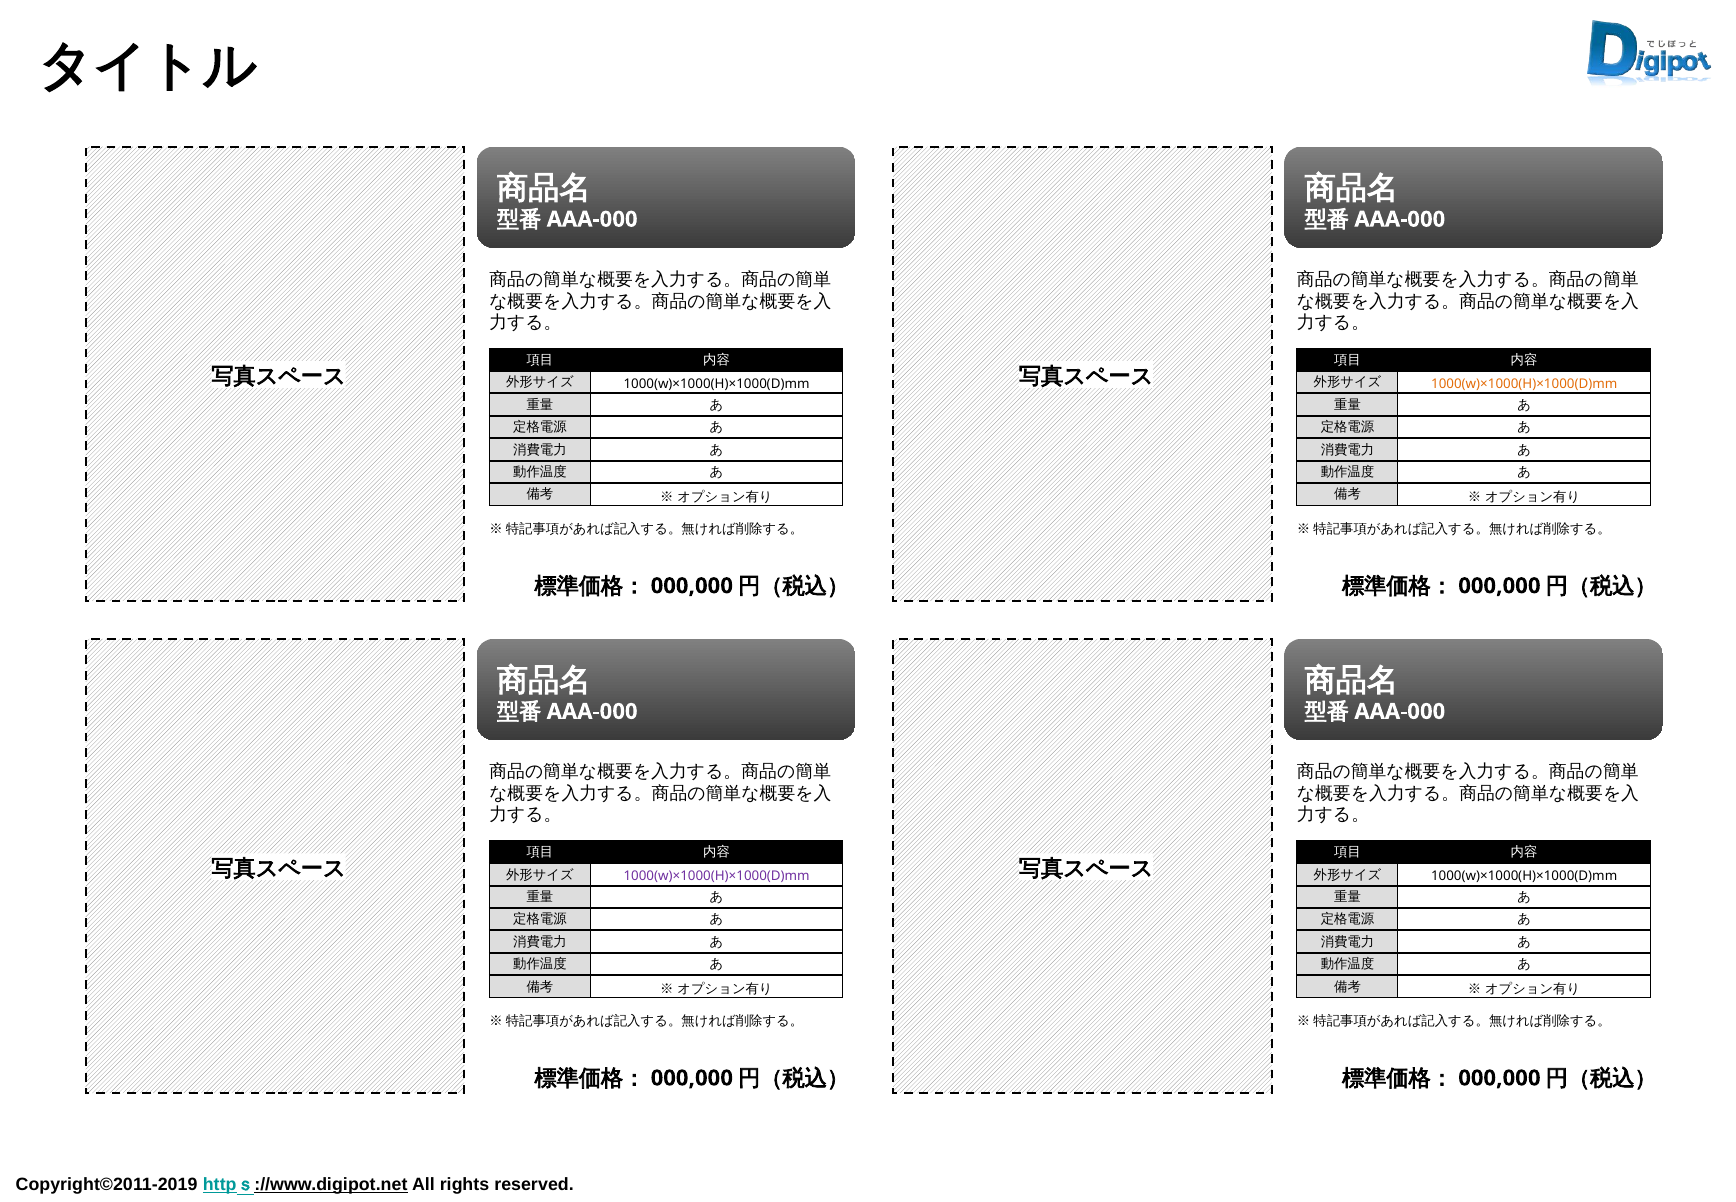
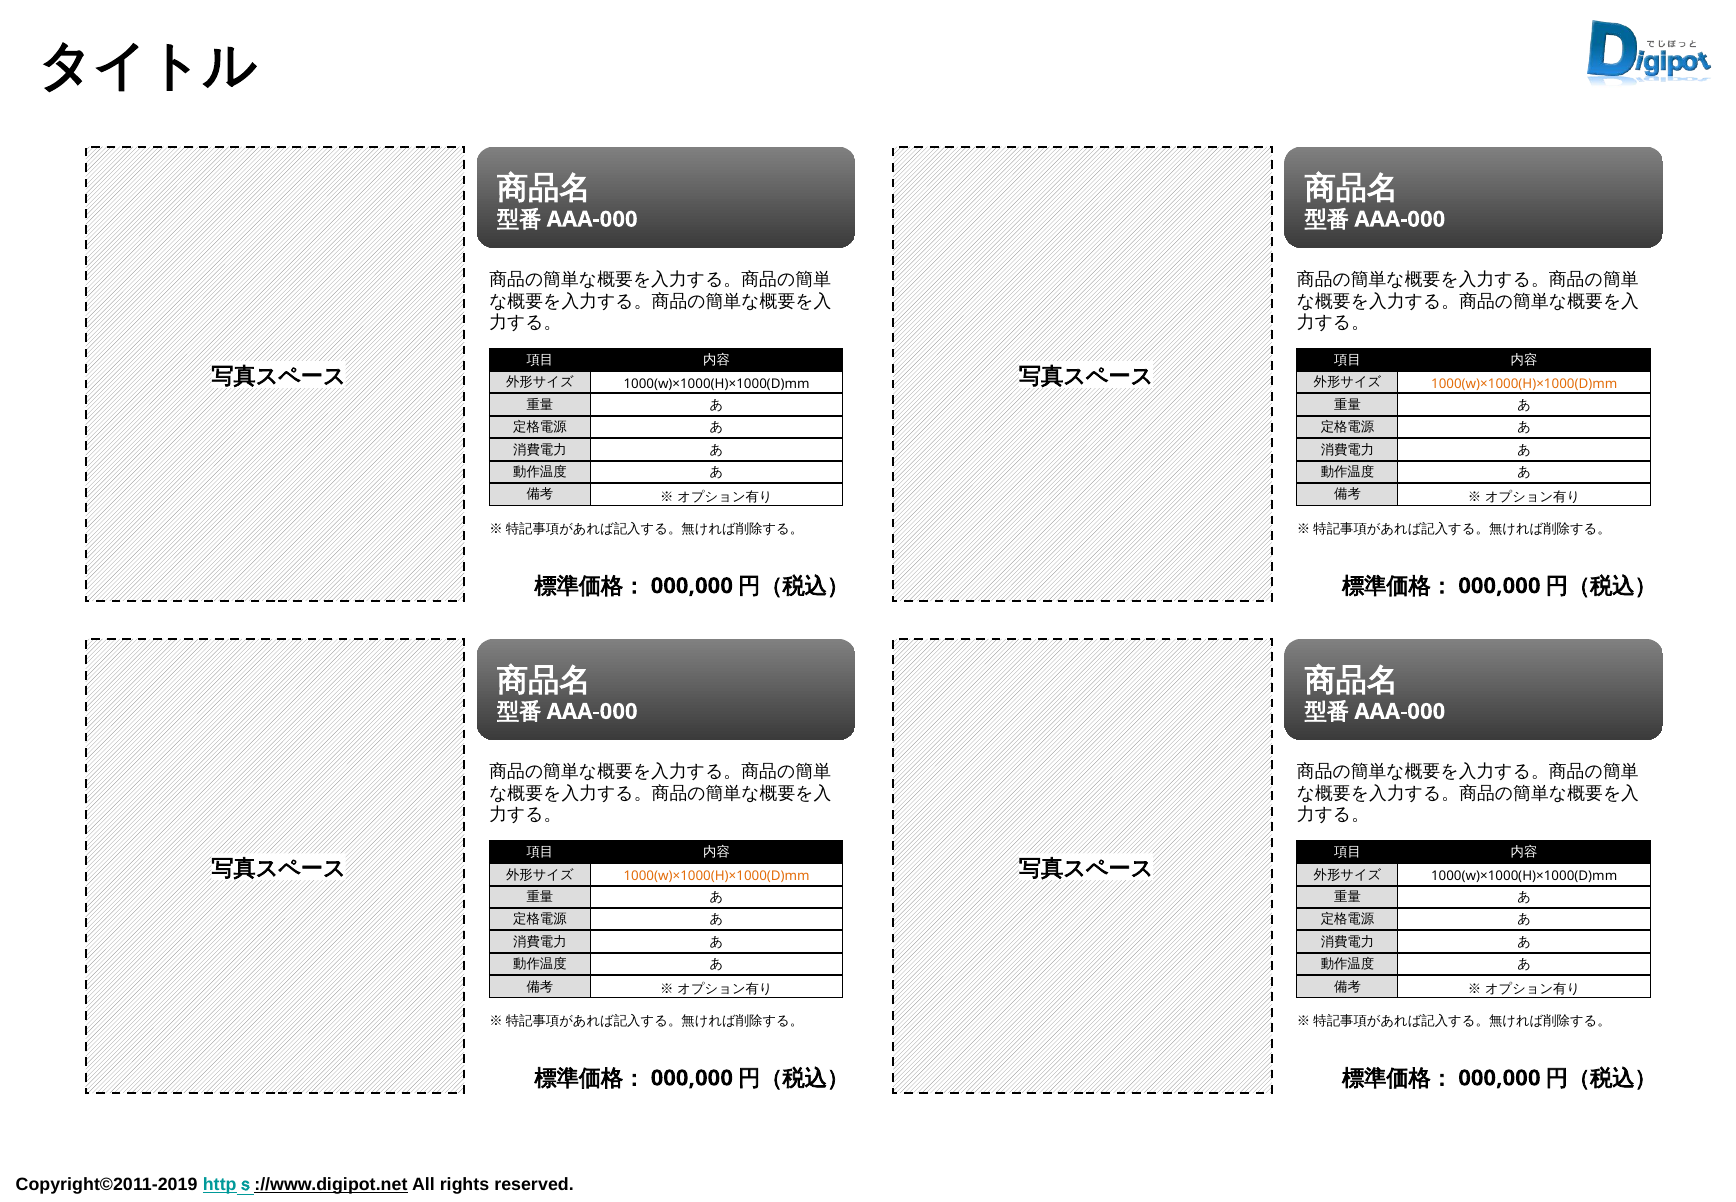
1000(w)×1000(H)×1000(D)mm at (717, 876) colour: purple -> orange
